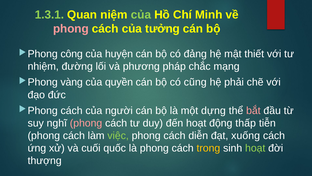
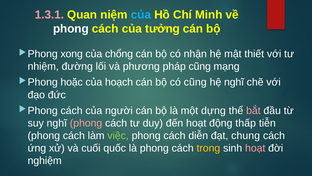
1.3.1 colour: light green -> pink
của at (141, 15) colour: light green -> light blue
phong at (71, 29) colour: pink -> white
công: công -> xong
huyện: huyện -> chổng
đảng: đảng -> nhận
pháp chắc: chắc -> cũng
vàng: vàng -> hoặc
quyền: quyền -> hoạch
hệ phải: phải -> nghĩ
xuống: xuống -> chung
hoạt at (255, 148) colour: light green -> pink
thượng: thượng -> nghiệm
